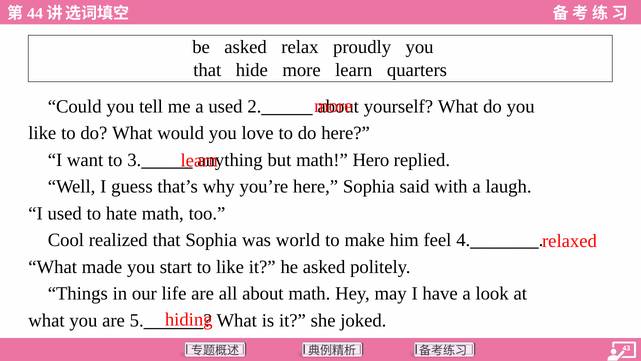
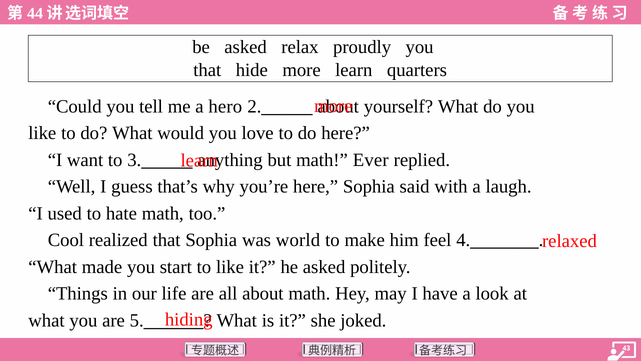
a used: used -> hero
Hero: Hero -> Ever
